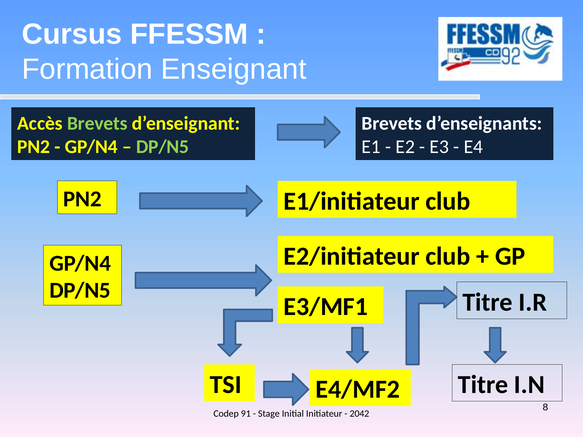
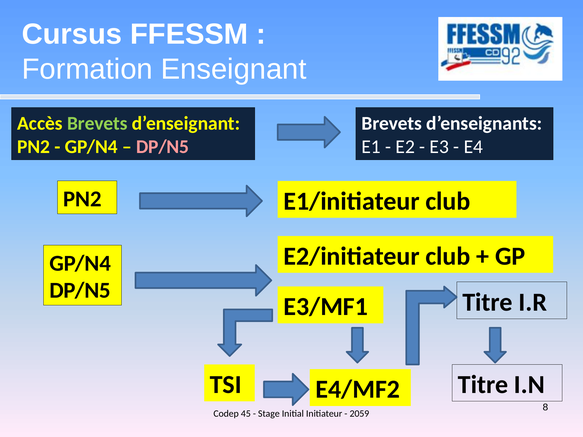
DP/N5 at (163, 147) colour: light green -> pink
91: 91 -> 45
2042: 2042 -> 2059
